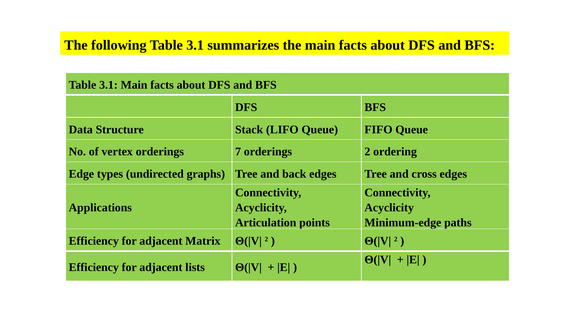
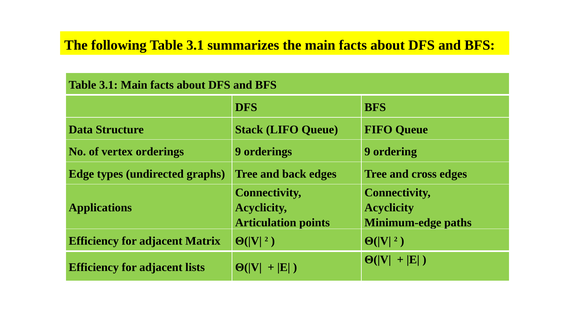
vertex orderings 7: 7 -> 9
2 at (367, 152): 2 -> 9
